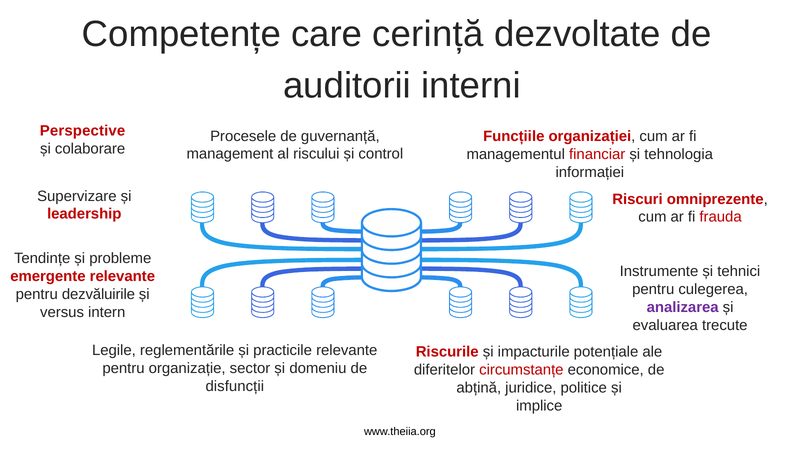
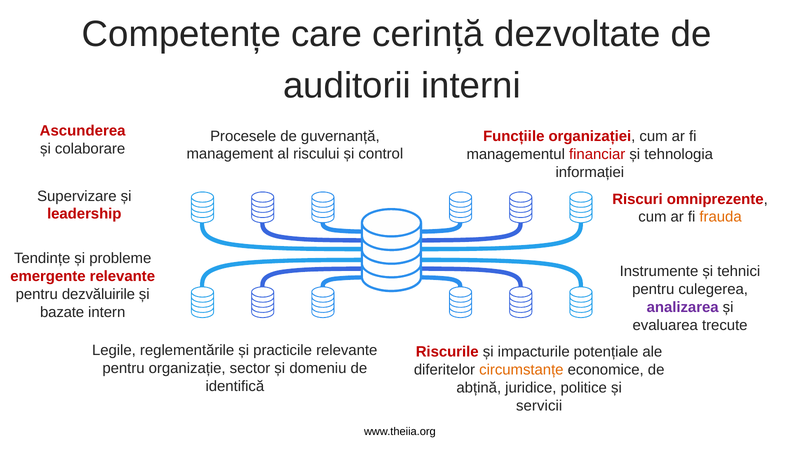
Perspective: Perspective -> Ascunderea
frauda colour: red -> orange
versus: versus -> bazate
circumstanțe colour: red -> orange
disfuncții: disfuncții -> identifică
implice: implice -> servicii
